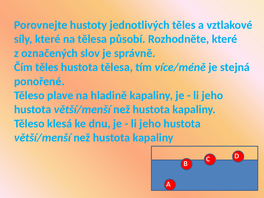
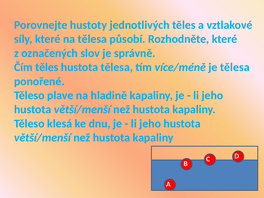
je stejná: stejná -> tělesa
